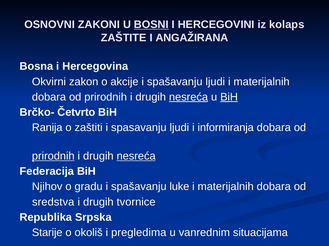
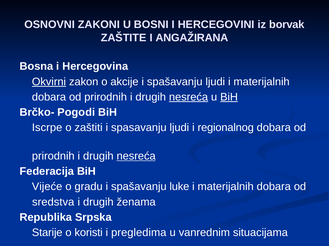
BOSNI underline: present -> none
kolaps: kolaps -> borvak
Okvirni underline: none -> present
Četvrto: Četvrto -> Pogodi
Ranija: Ranija -> Iscrpe
informiranja: informiranja -> regionalnog
prirodnih at (53, 156) underline: present -> none
Njihov: Njihov -> Vijeće
tvornice: tvornice -> ženama
okoliš: okoliš -> koristi
